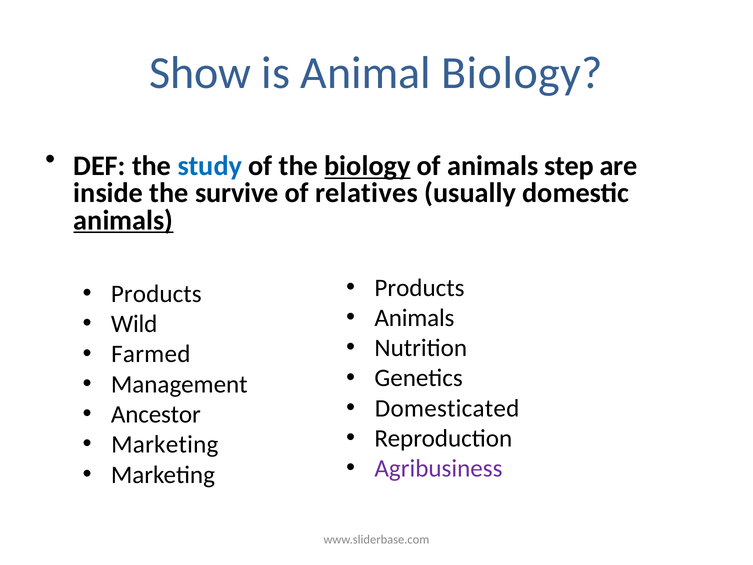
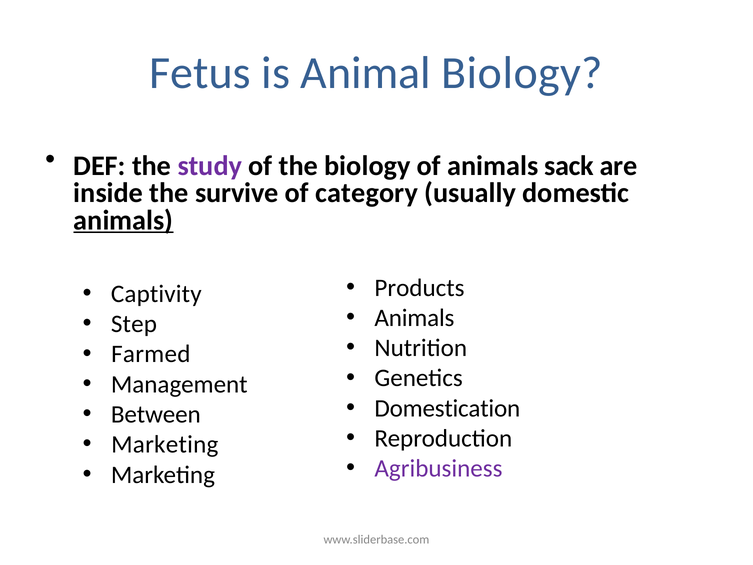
Show: Show -> Fetus
study colour: blue -> purple
biology at (367, 166) underline: present -> none
step: step -> sack
relatives: relatives -> category
Products at (156, 294): Products -> Captivity
Wild: Wild -> Step
Domesticated: Domesticated -> Domestication
Ancestor: Ancestor -> Between
